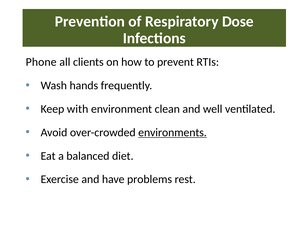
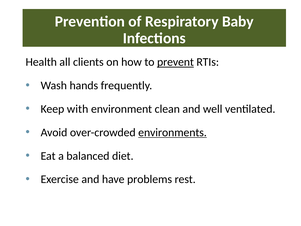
Dose: Dose -> Baby
Phone: Phone -> Health
prevent underline: none -> present
